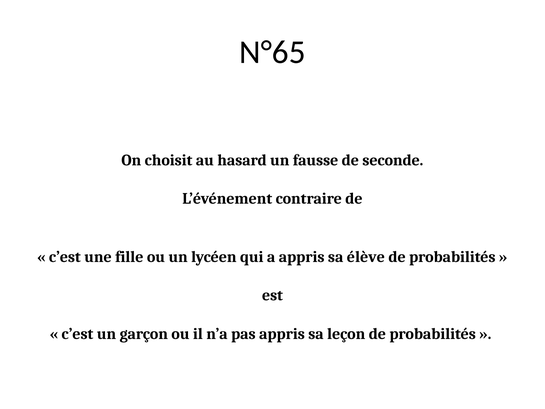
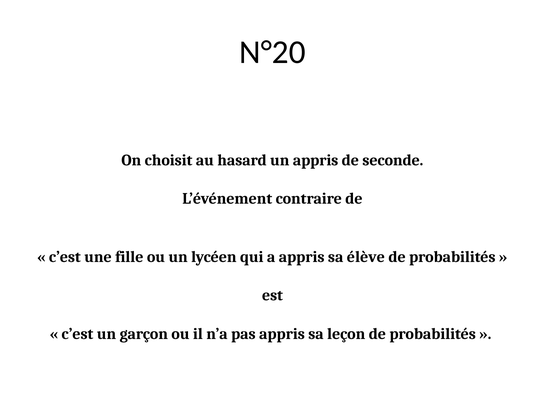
N°65: N°65 -> N°20
un fausse: fausse -> appris
